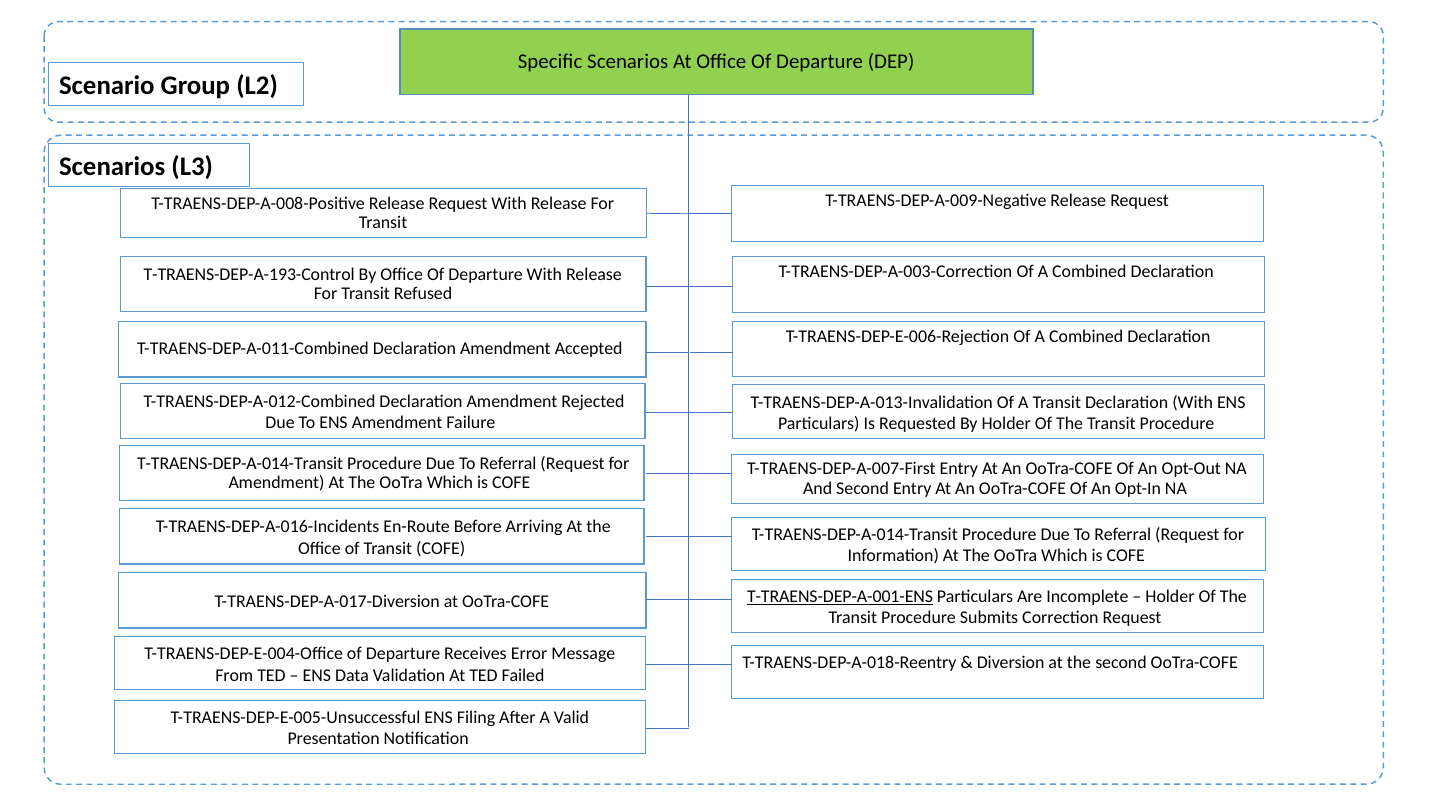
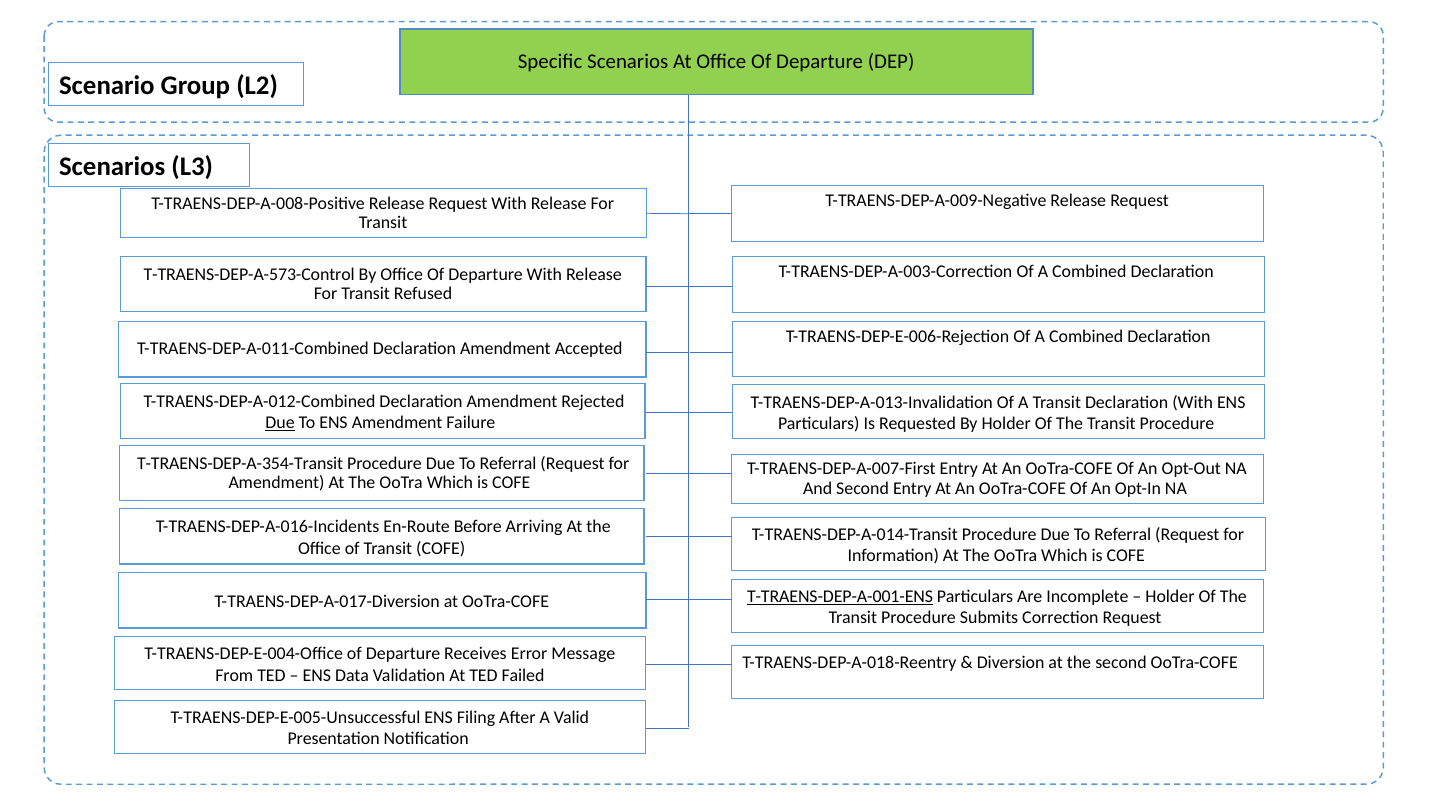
T-TRAENS-DEP-A-193-Control: T-TRAENS-DEP-A-193-Control -> T-TRAENS-DEP-A-573-Control
Due at (280, 423) underline: none -> present
T-TRAENS-DEP-A-014-Transit at (240, 463): T-TRAENS-DEP-A-014-Transit -> T-TRAENS-DEP-A-354-Transit
